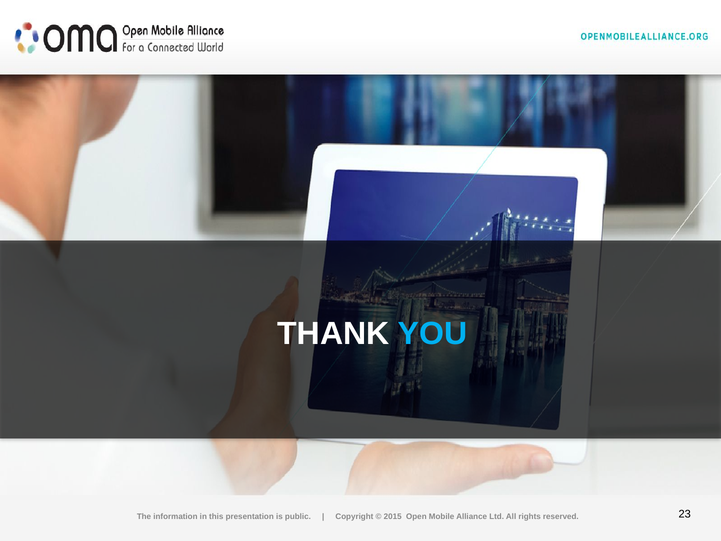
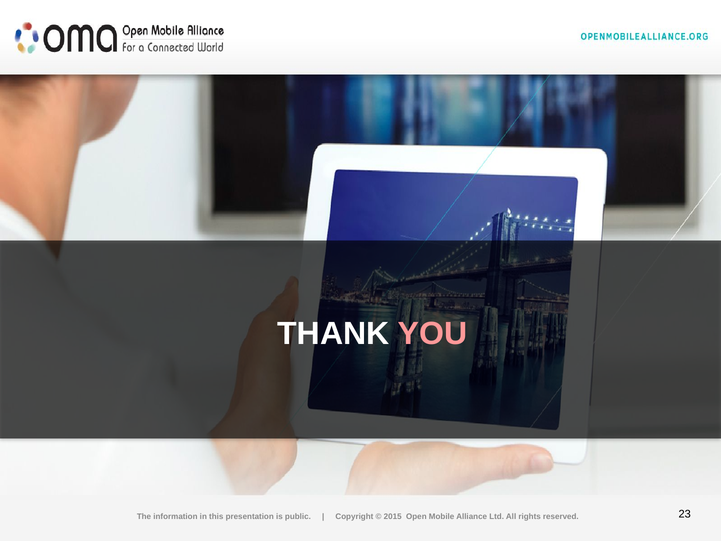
YOU colour: light blue -> pink
